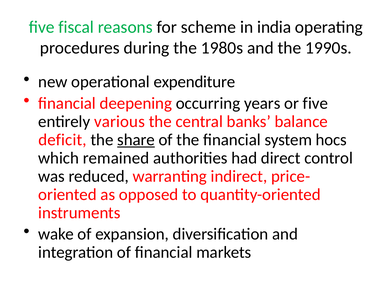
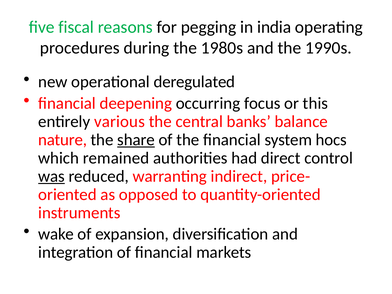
scheme: scheme -> pegging
expenditure: expenditure -> deregulated
years: years -> focus
or five: five -> this
deficit: deficit -> nature
was underline: none -> present
